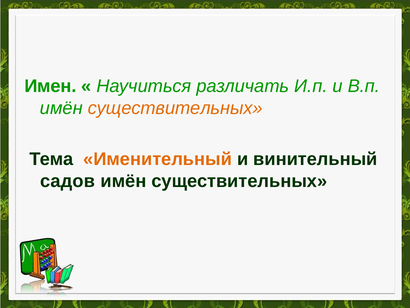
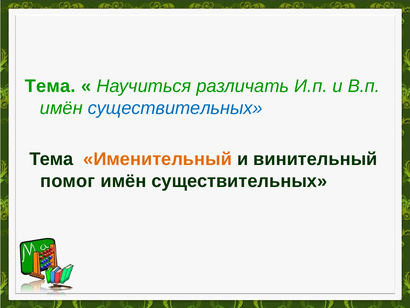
Имен at (50, 86): Имен -> Тема
существительных at (175, 108) colour: orange -> blue
садов: садов -> помог
